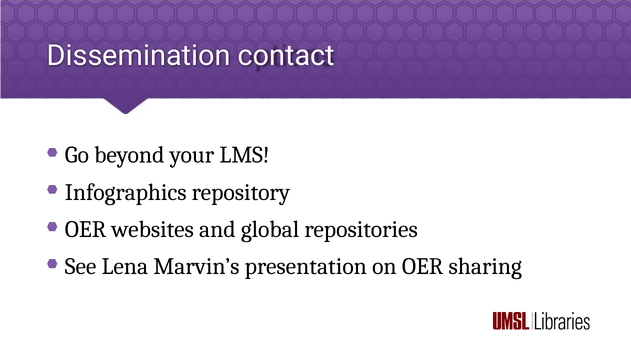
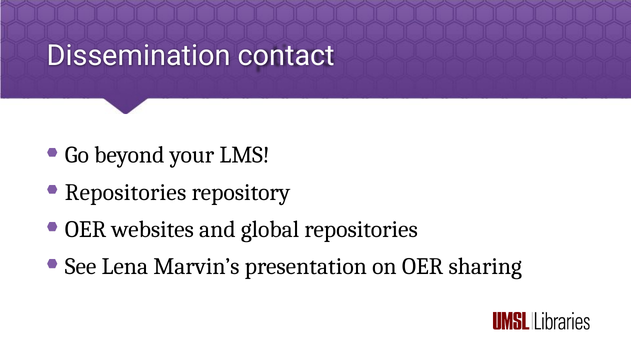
Infographics at (126, 192): Infographics -> Repositories
